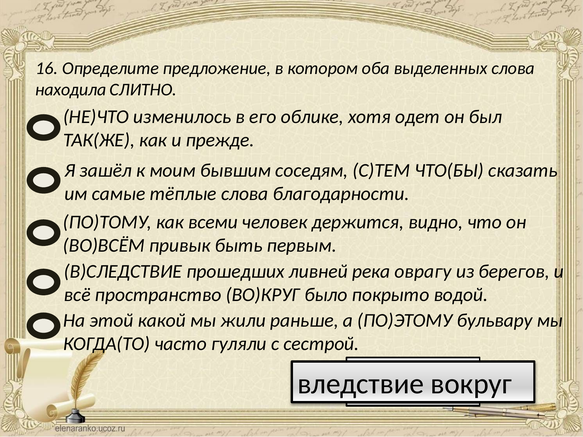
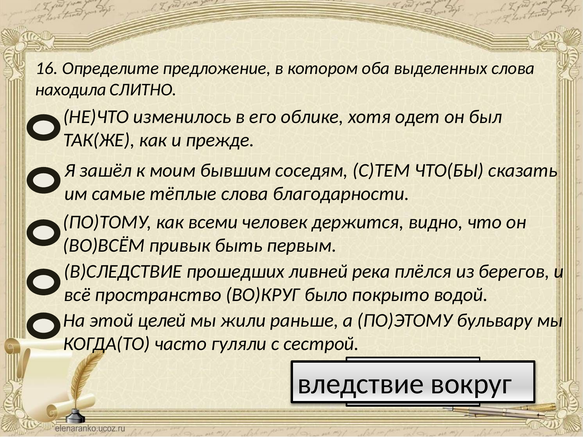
оврагу: оврагу -> плёлся
какой: какой -> целей
